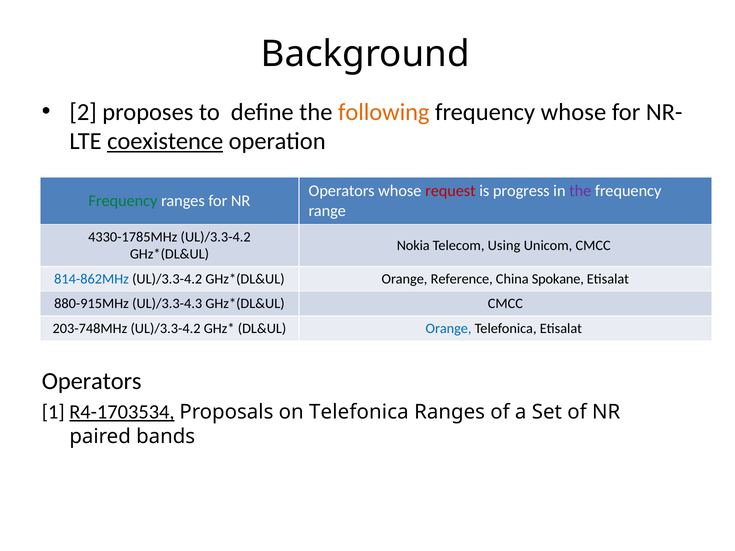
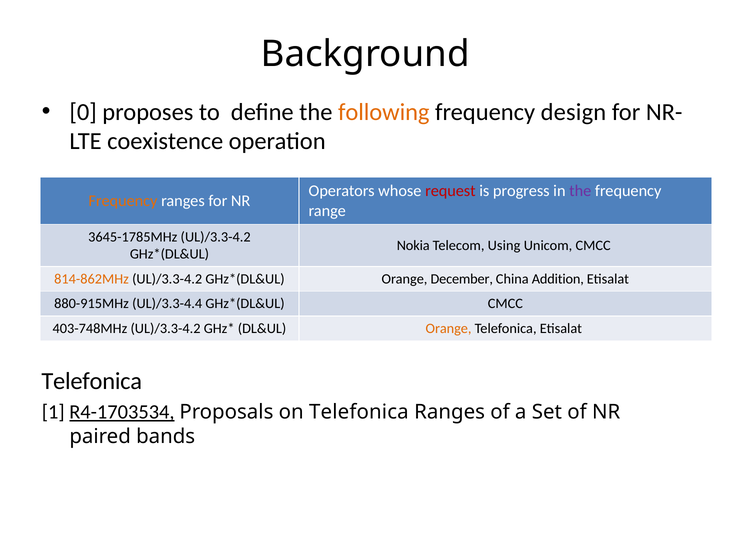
2: 2 -> 0
frequency whose: whose -> design
coexistence underline: present -> none
Frequency at (123, 201) colour: green -> orange
4330-1785MHz: 4330-1785MHz -> 3645-1785MHz
814-862MHz colour: blue -> orange
Reference: Reference -> December
Spokane: Spokane -> Addition
UL)/3.3-4.3: UL)/3.3-4.3 -> UL)/3.3-4.4
203-748MHz: 203-748MHz -> 403-748MHz
Orange at (449, 329) colour: blue -> orange
Operators at (92, 381): Operators -> Telefonica
